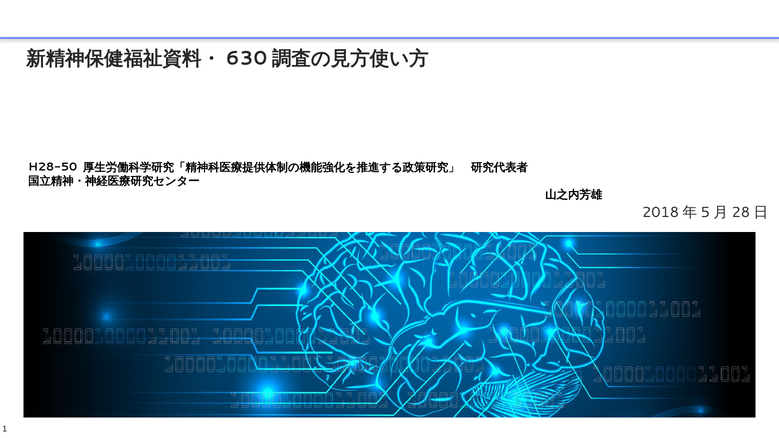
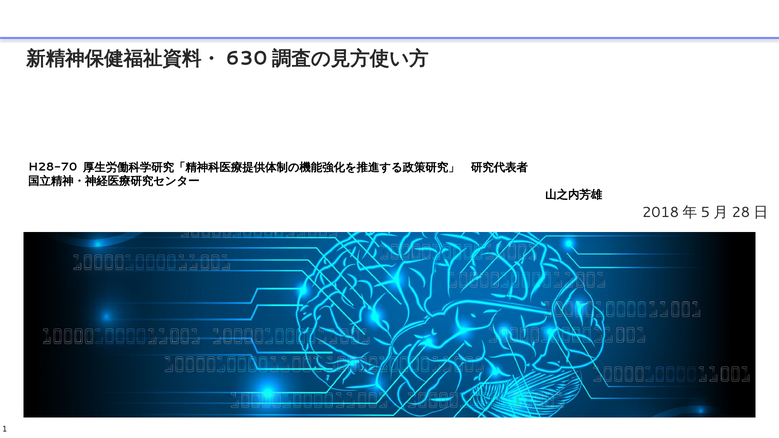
H28-50: H28-50 -> H28-70
